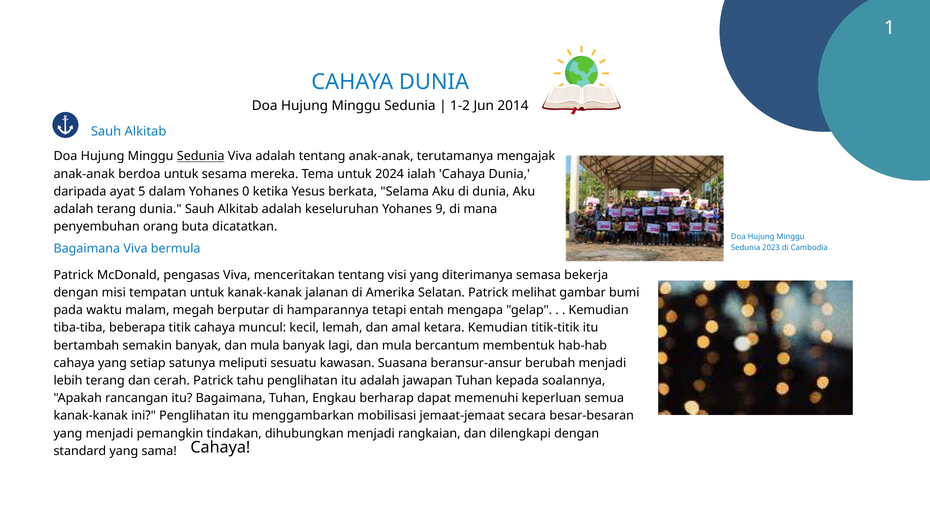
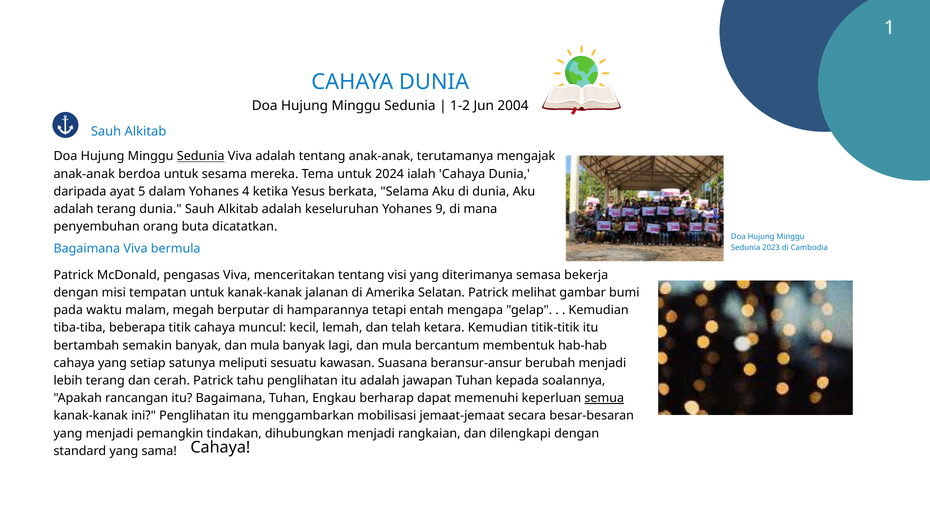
2014: 2014 -> 2004
0: 0 -> 4
amal: amal -> telah
semua underline: none -> present
